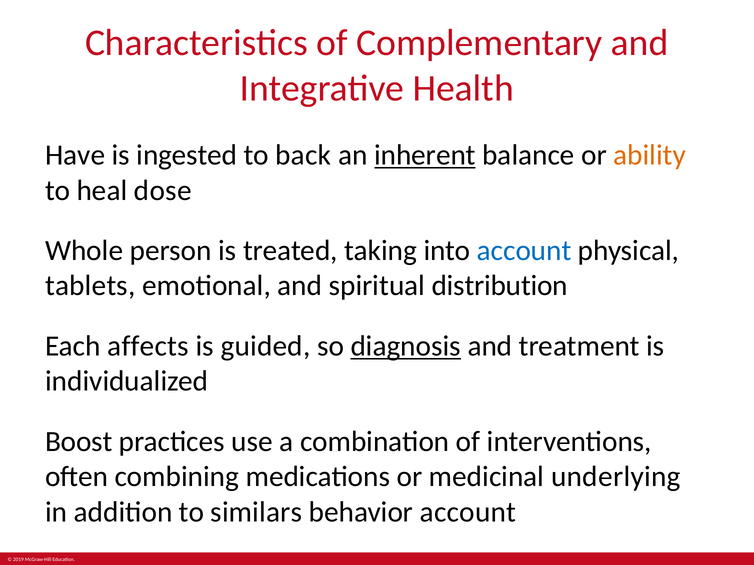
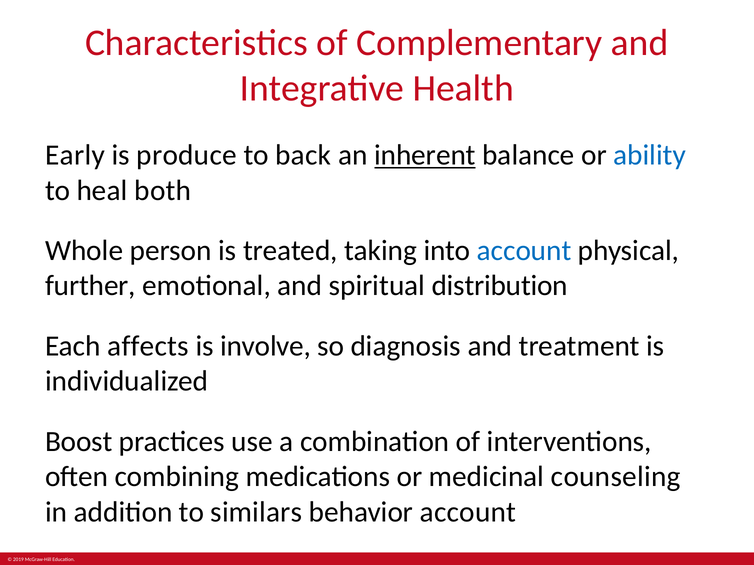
Have: Have -> Early
ingested: ingested -> produce
ability colour: orange -> blue
dose: dose -> both
tablets: tablets -> further
guided: guided -> involve
diagnosis underline: present -> none
underlying: underlying -> counseling
